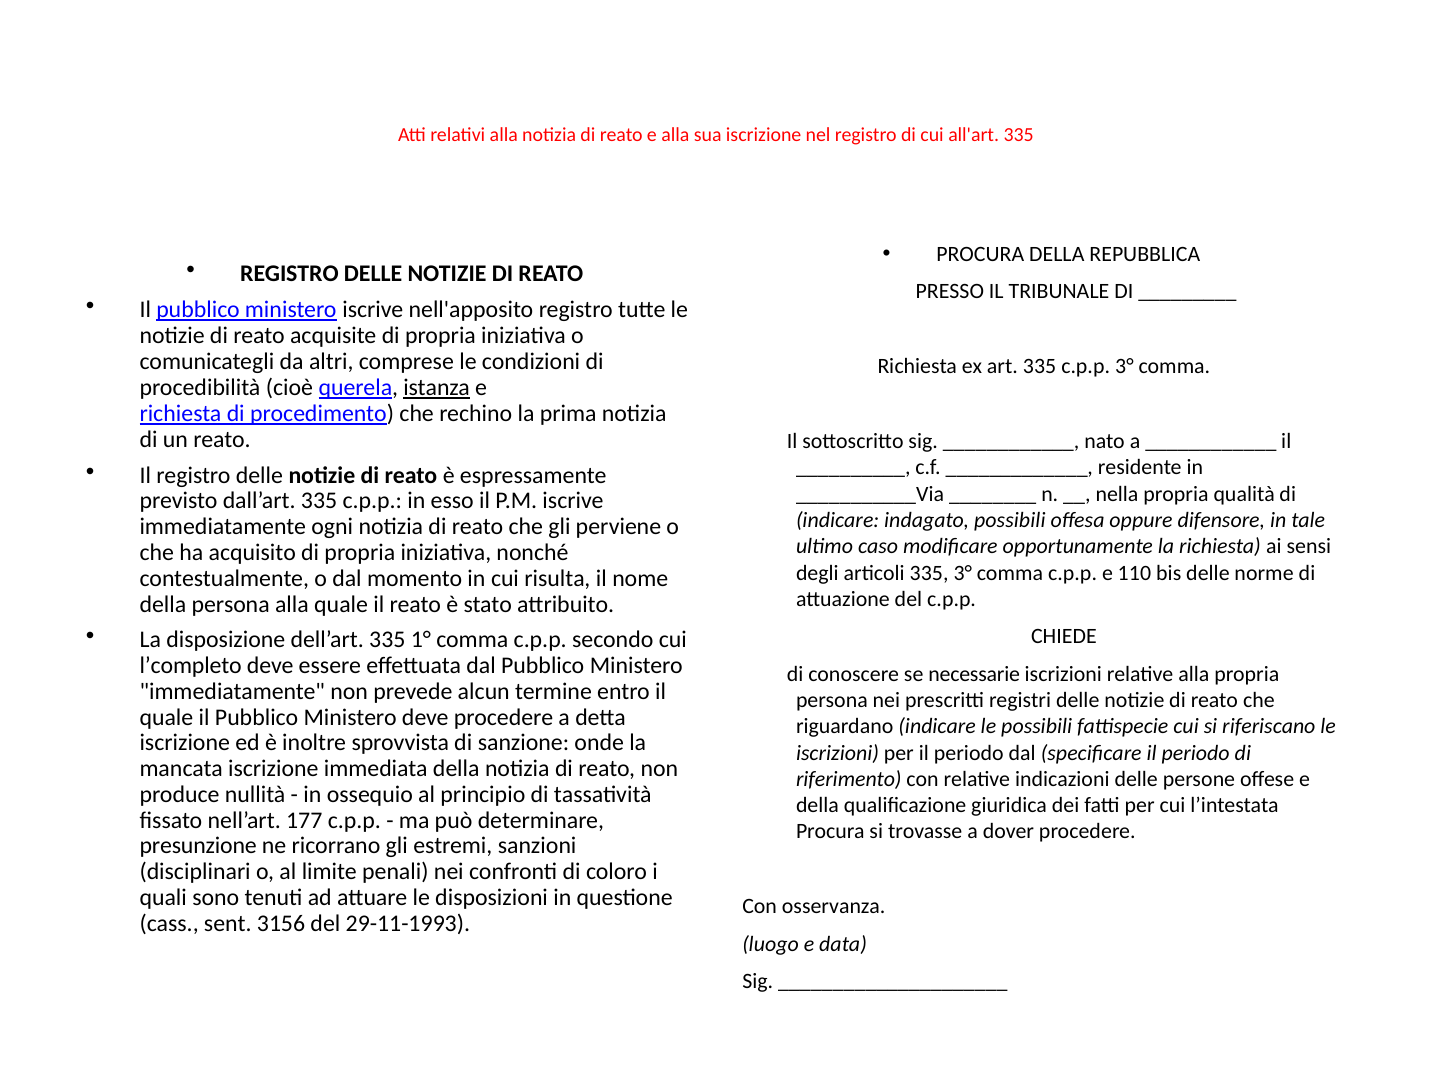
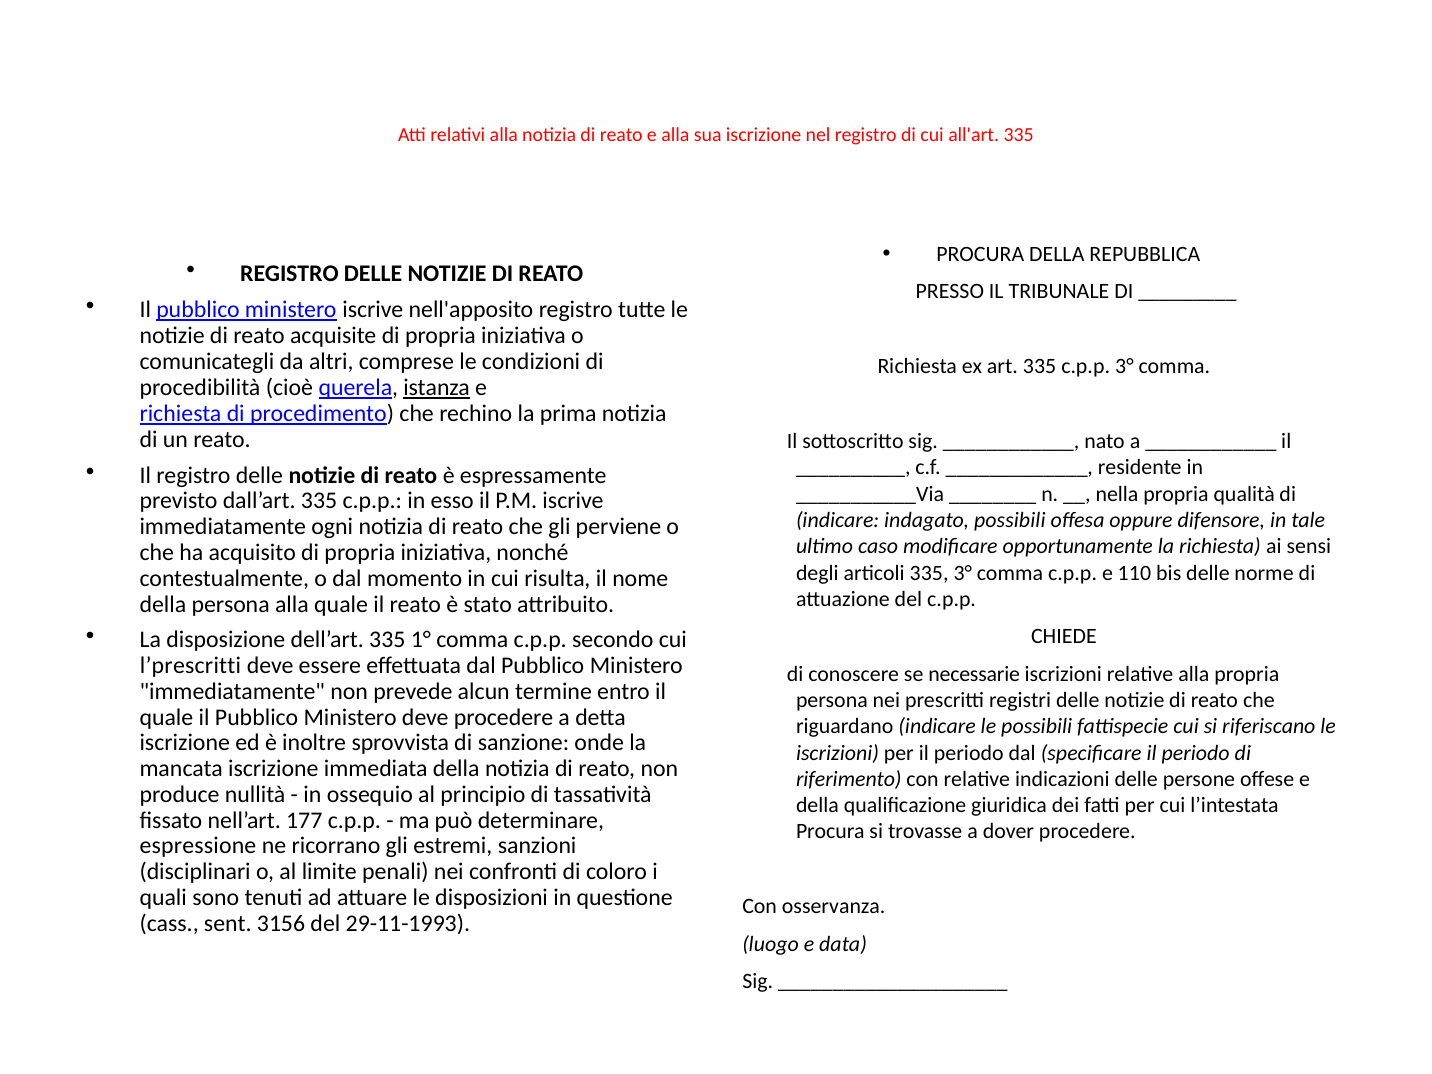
l’completo: l’completo -> l’prescritti
presunzione: presunzione -> espressione
